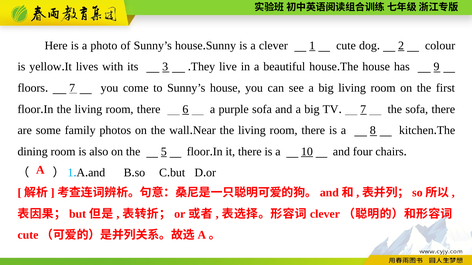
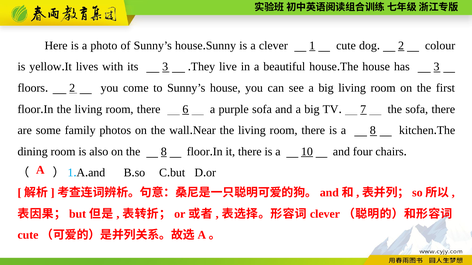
has 9: 9 -> 3
7 at (72, 88): 7 -> 2
the 5: 5 -> 8
